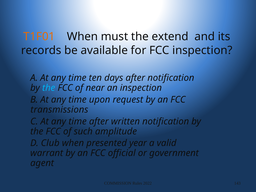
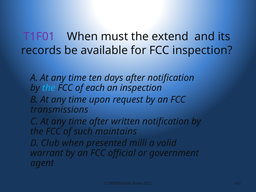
T1F01 colour: orange -> purple
near: near -> each
amplitude: amplitude -> maintains
year: year -> milli
